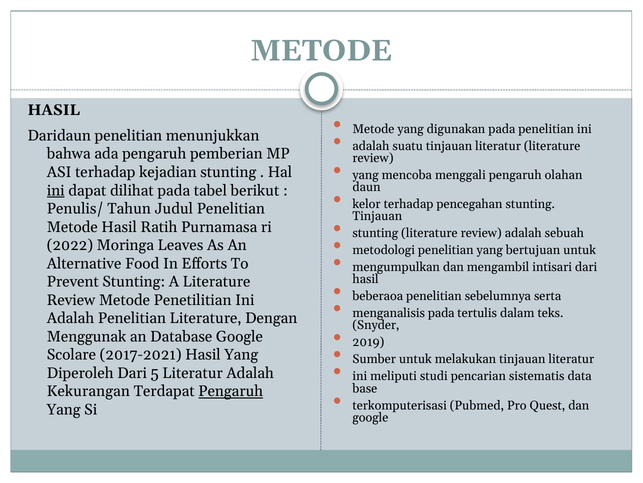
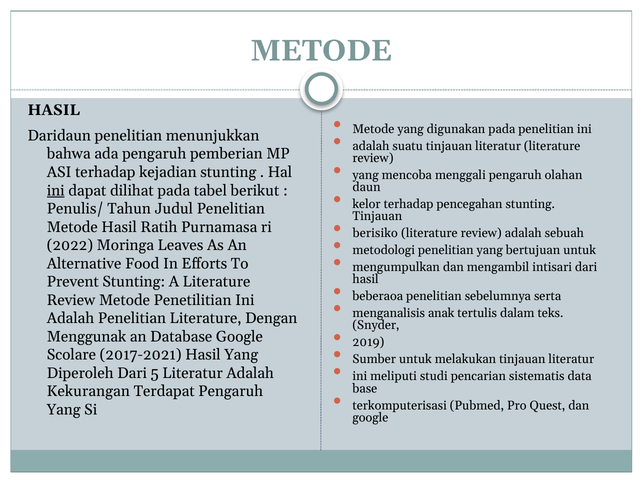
stunting at (375, 233): stunting -> berisiko
menganalisis pada: pada -> anak
Pengaruh at (231, 391) underline: present -> none
